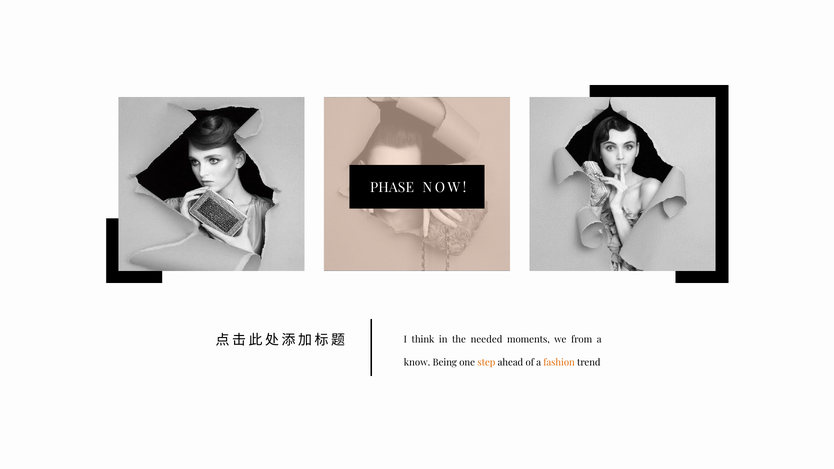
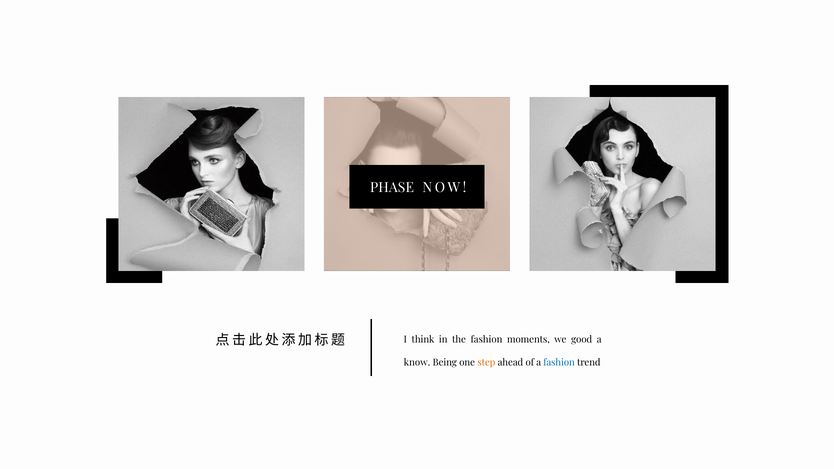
the needed: needed -> fashion
from: from -> good
fashion at (559, 363) colour: orange -> blue
